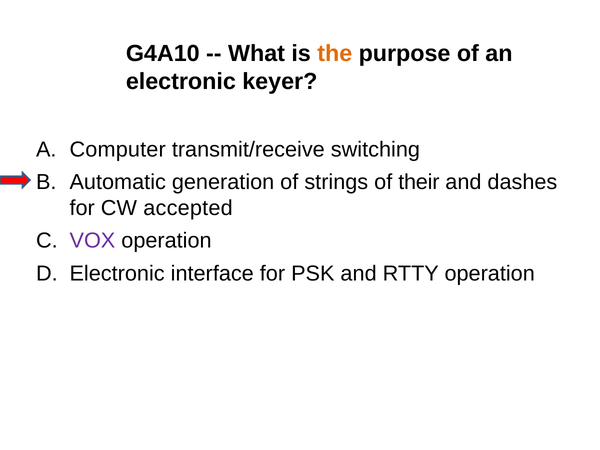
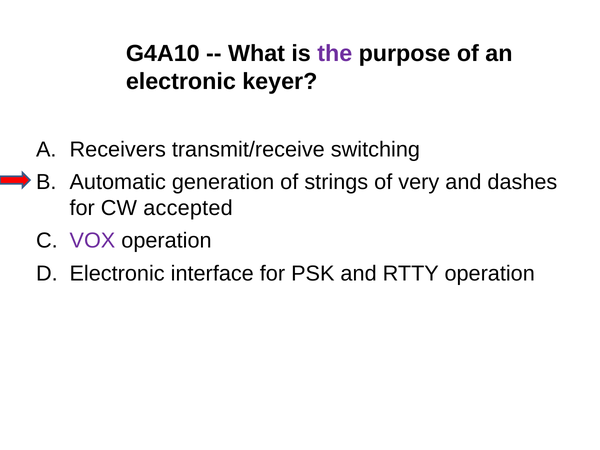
the colour: orange -> purple
Computer: Computer -> Receivers
their: their -> very
